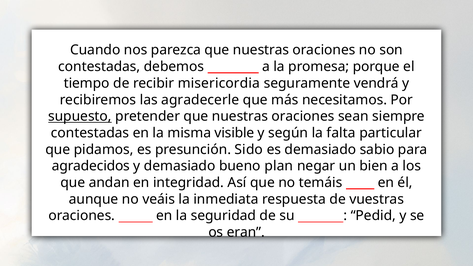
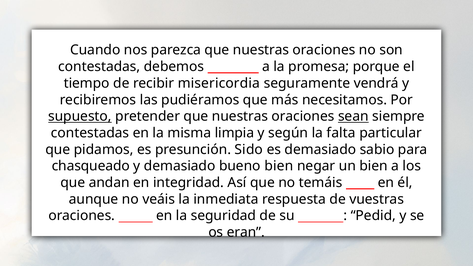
agradecerle: agradecerle -> pudiéramos
sean underline: none -> present
visible: visible -> limpia
agradecidos: agradecidos -> chasqueado
bueno plan: plan -> bien
